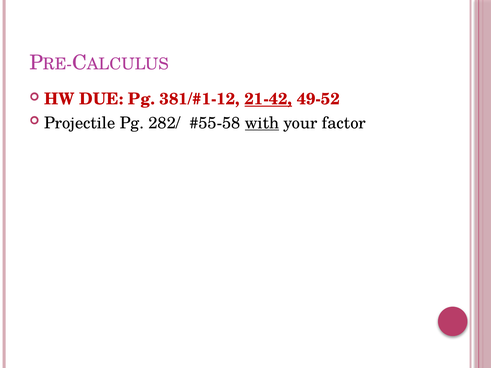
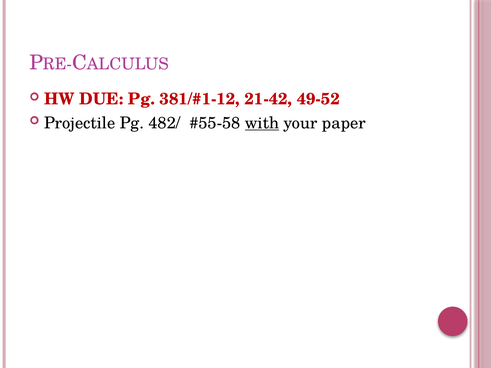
21-42 underline: present -> none
282/: 282/ -> 482/
factor: factor -> paper
